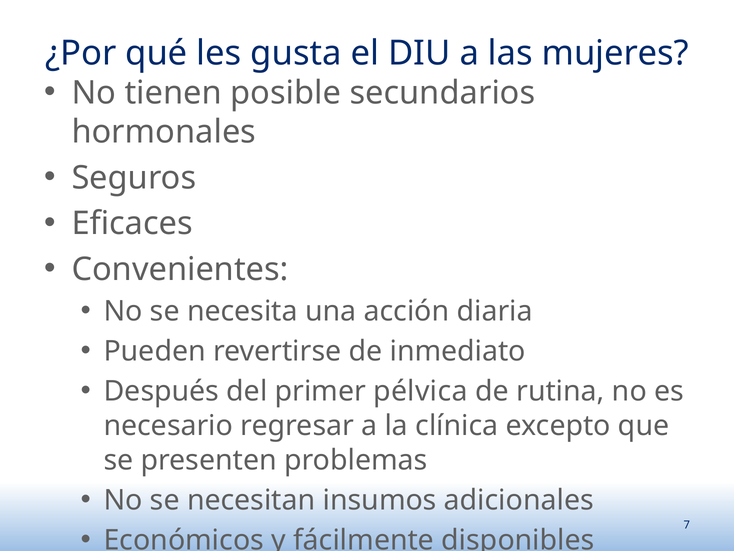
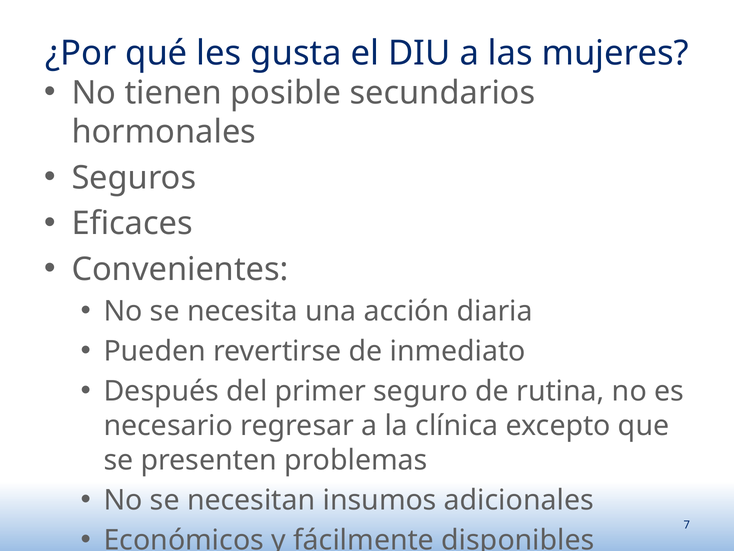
pélvica: pélvica -> seguro
